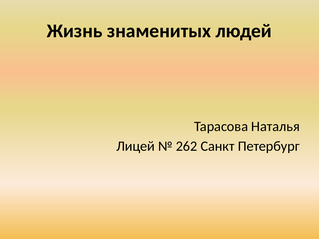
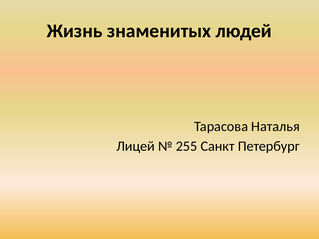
262: 262 -> 255
